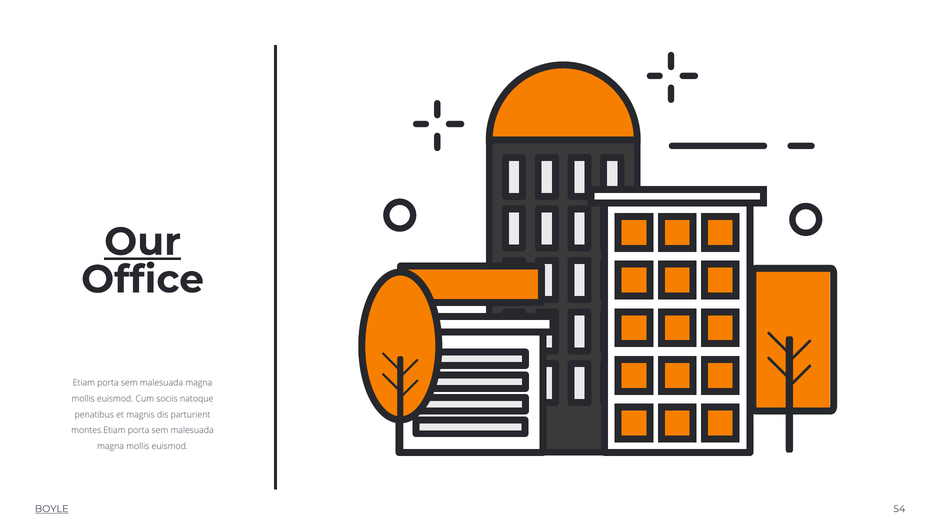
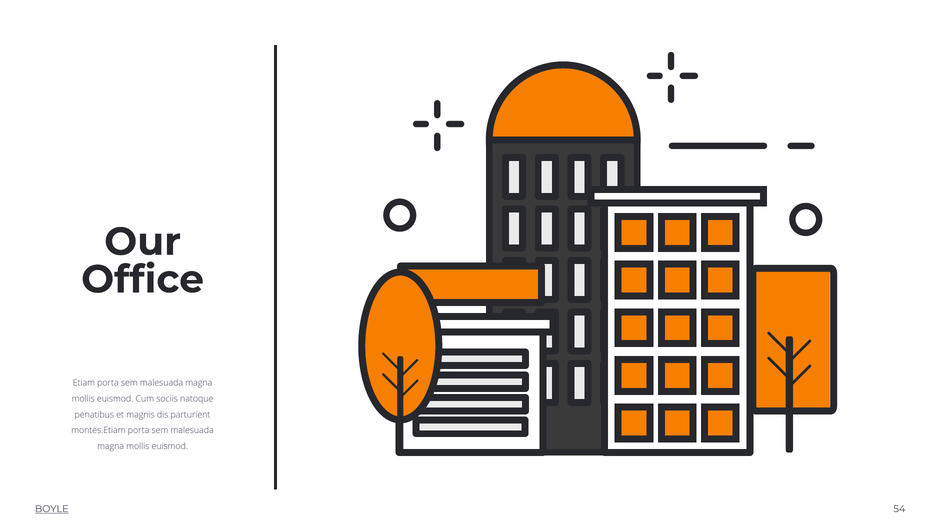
Our underline: present -> none
